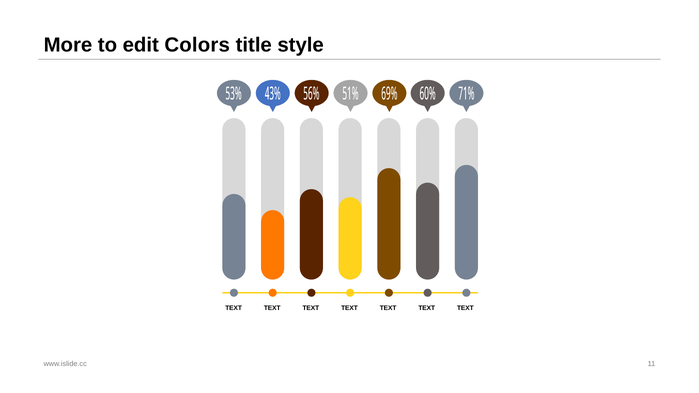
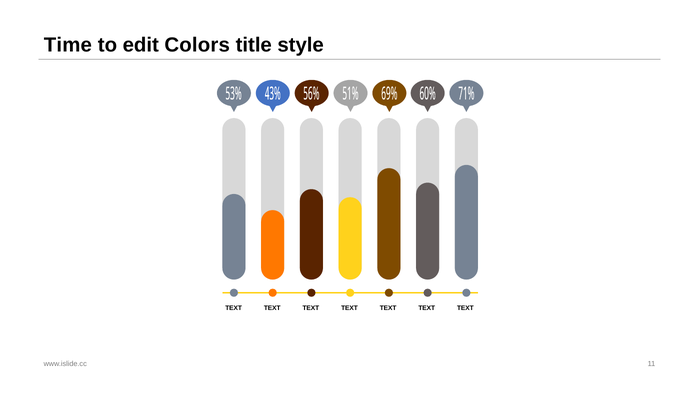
More: More -> Time
